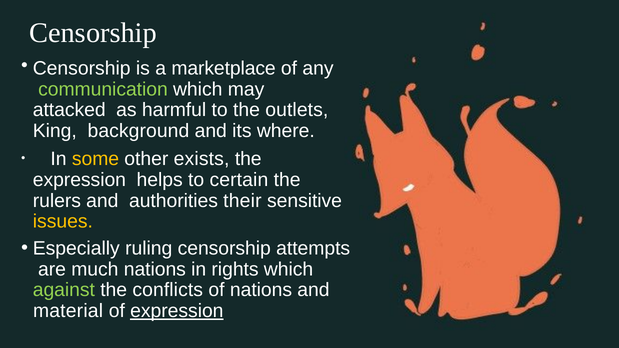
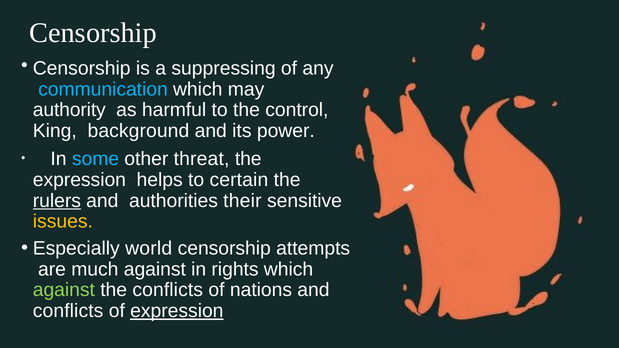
marketplace: marketplace -> suppressing
communication colour: light green -> light blue
attacked: attacked -> authority
outlets: outlets -> control
where: where -> power
some colour: yellow -> light blue
exists: exists -> threat
rulers underline: none -> present
ruling: ruling -> world
much nations: nations -> against
material at (68, 311): material -> conflicts
